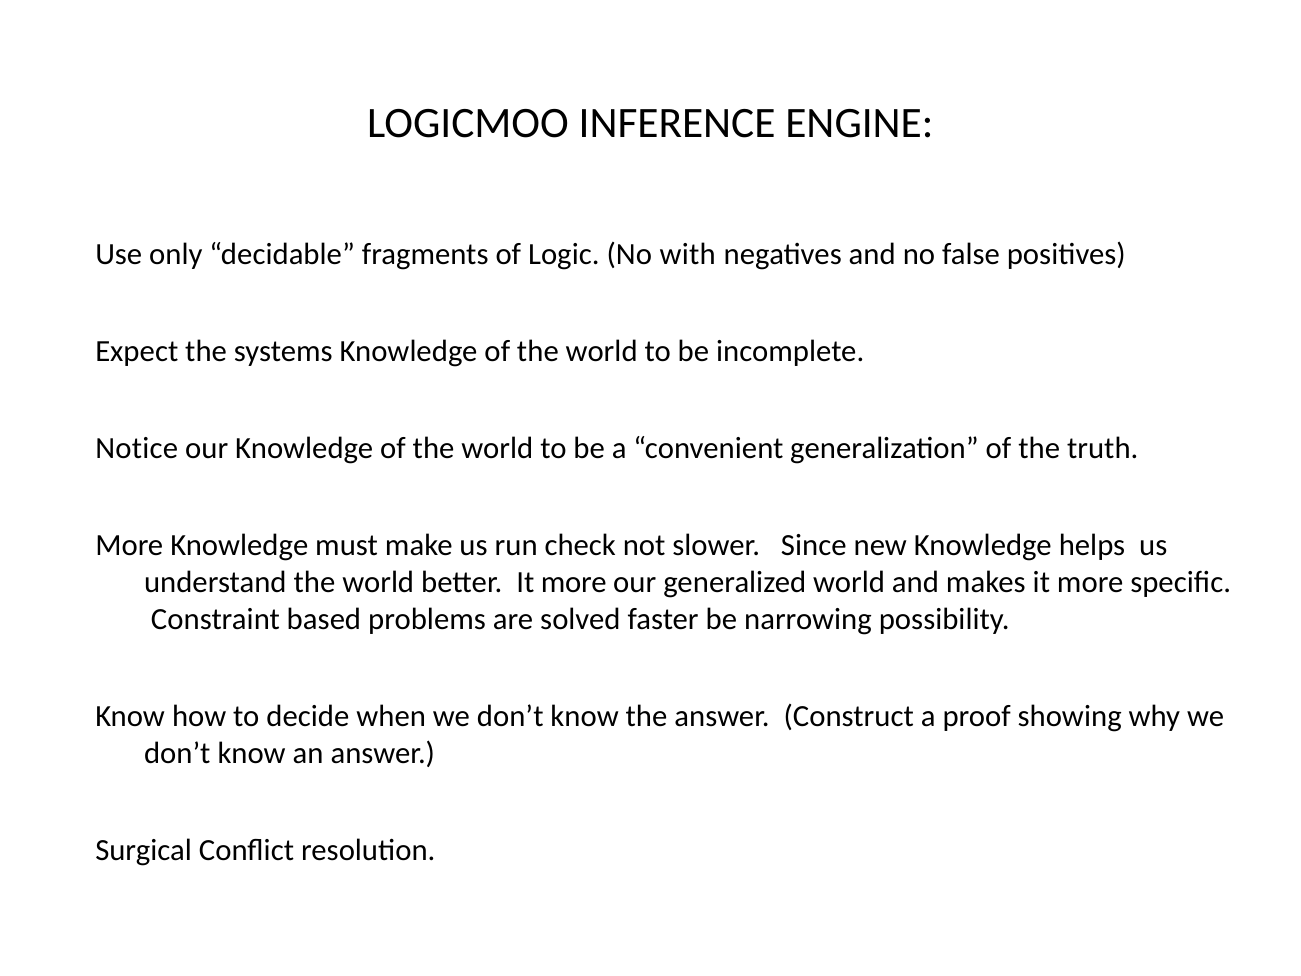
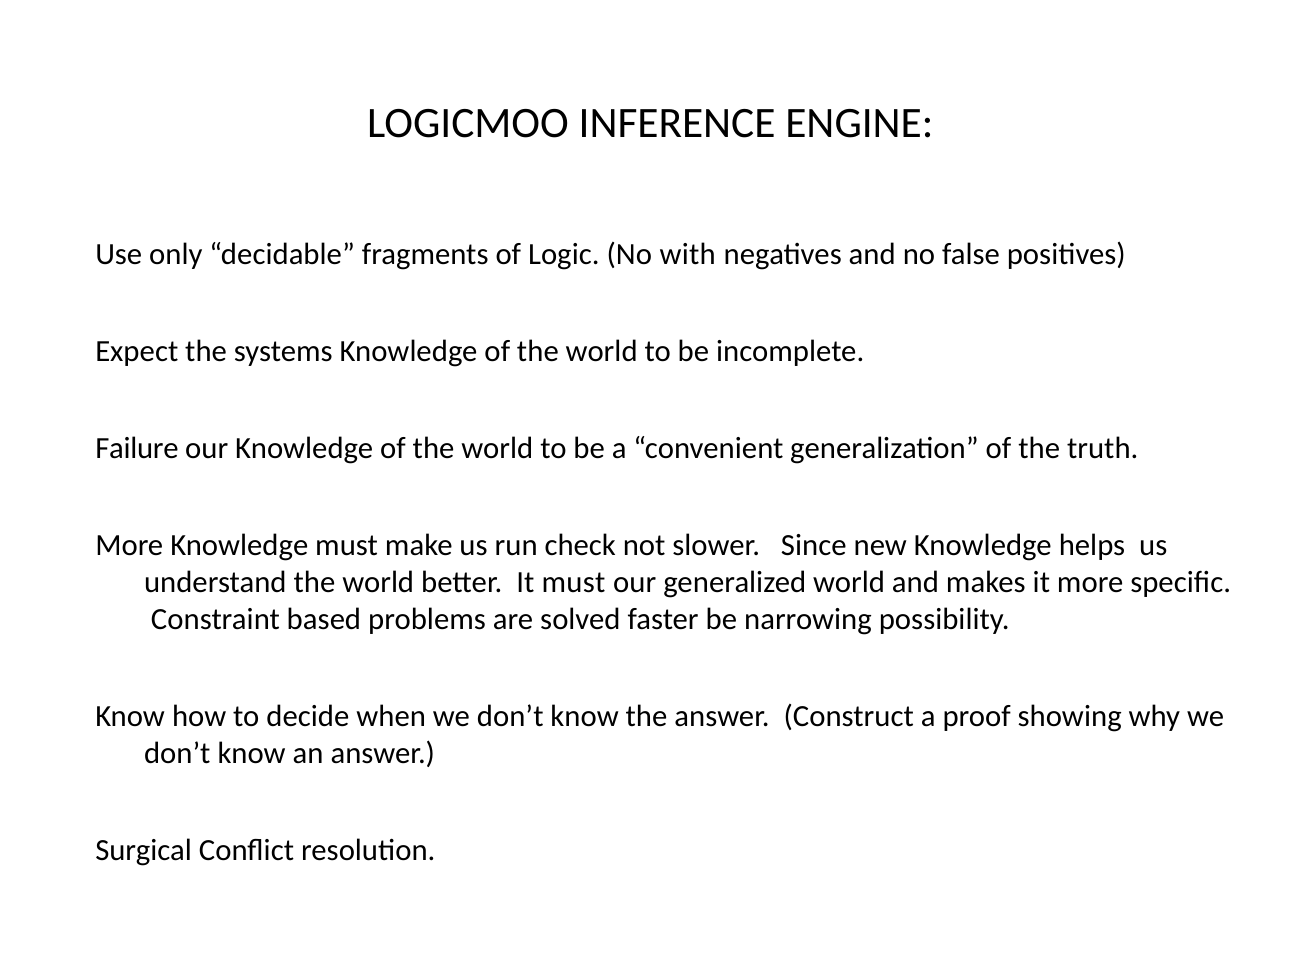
Notice: Notice -> Failure
better It more: more -> must
